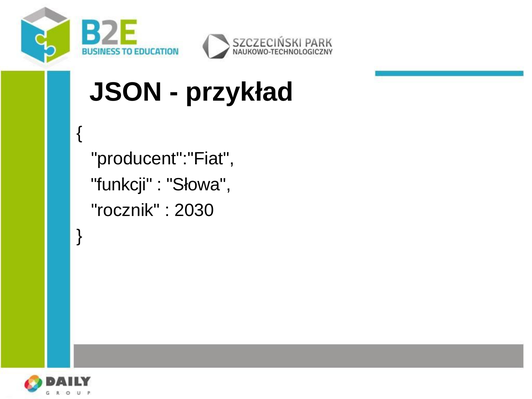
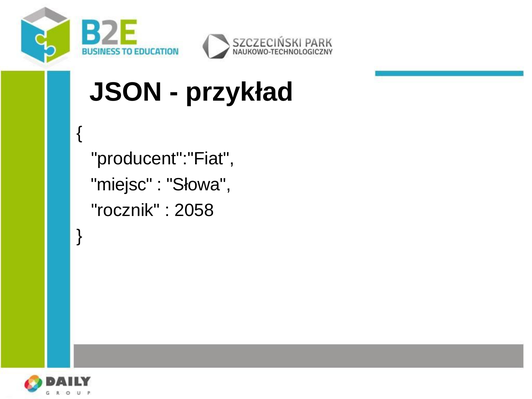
funkcji: funkcji -> miejsc
2030: 2030 -> 2058
